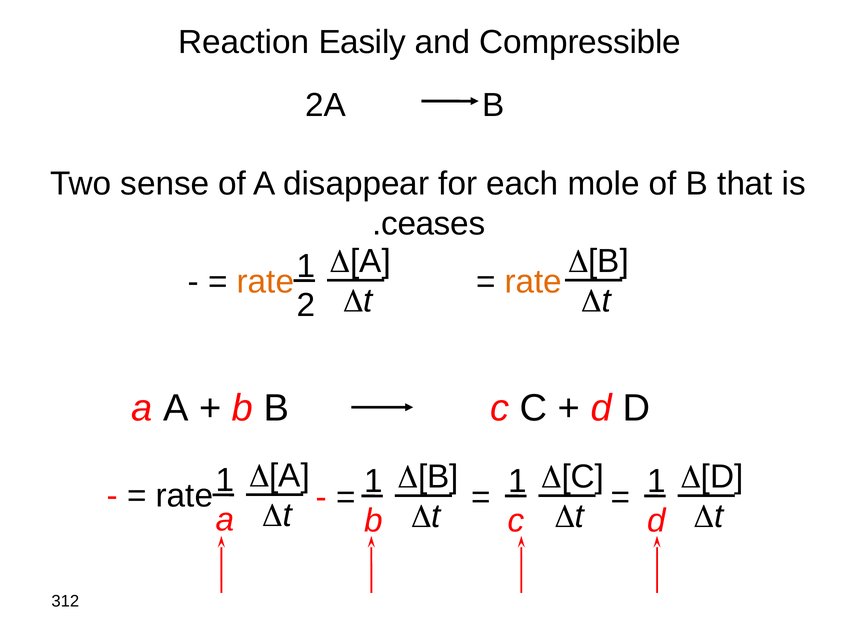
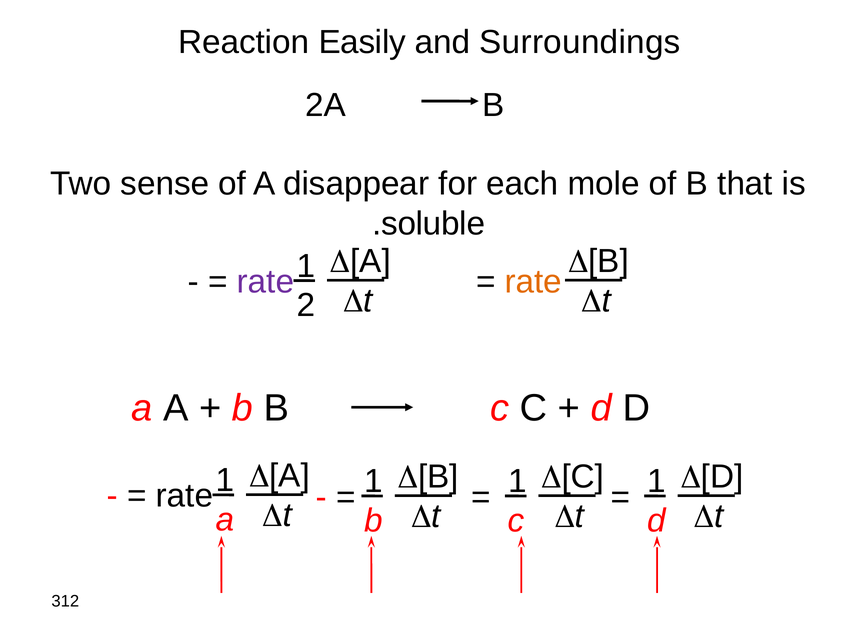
Compressible: Compressible -> Surroundings
ceases: ceases -> soluble
rate at (266, 282) colour: orange -> purple
